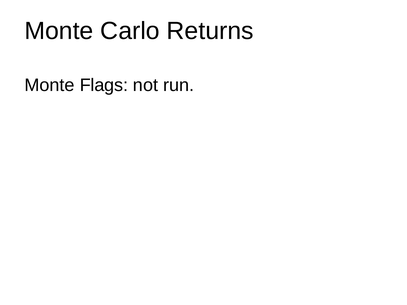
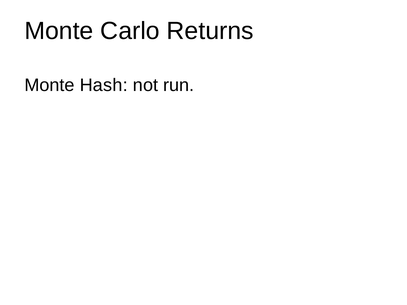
Flags: Flags -> Hash
